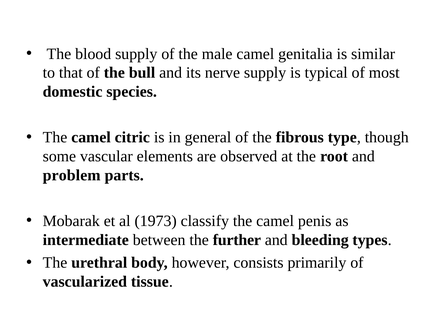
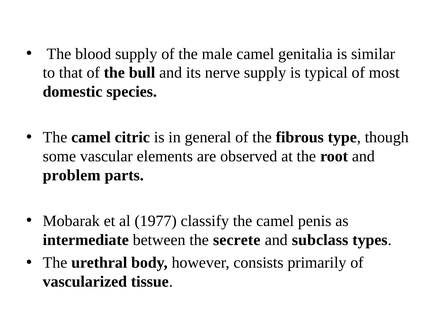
1973: 1973 -> 1977
further: further -> secrete
bleeding: bleeding -> subclass
